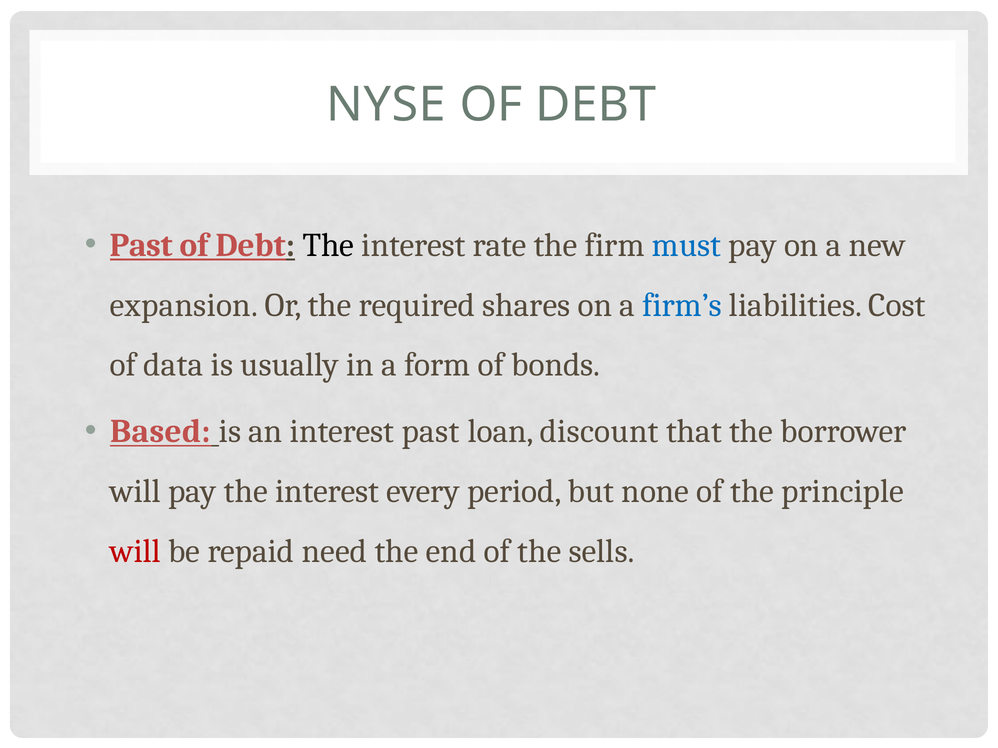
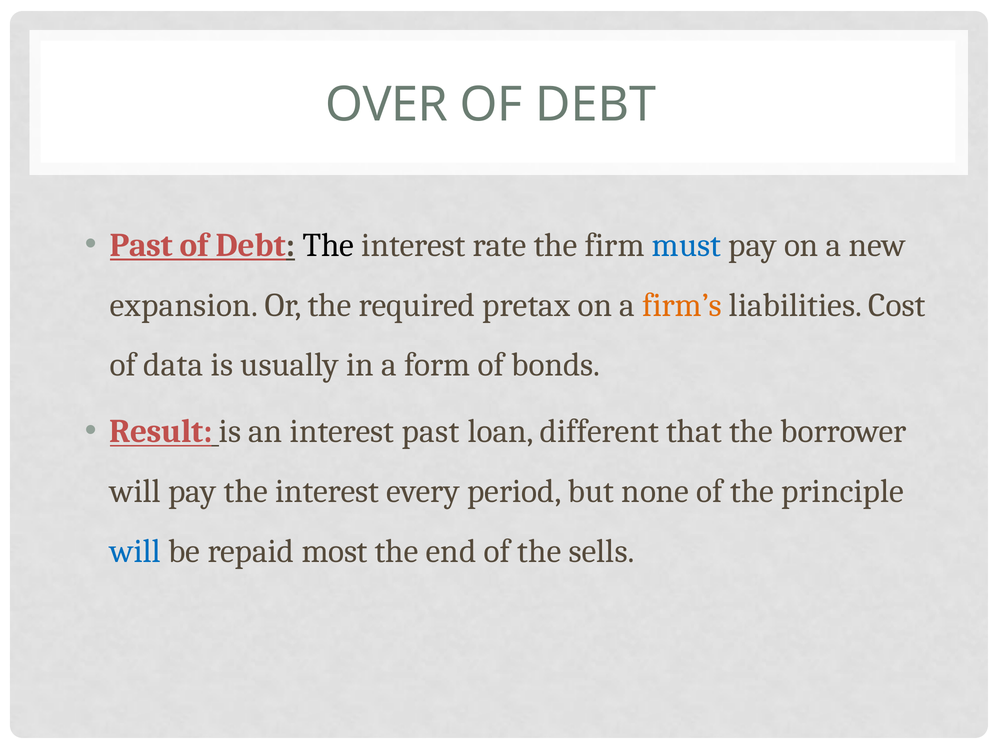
NYSE: NYSE -> OVER
shares: shares -> pretax
firm’s colour: blue -> orange
Based: Based -> Result
discount: discount -> different
will at (135, 551) colour: red -> blue
need: need -> most
